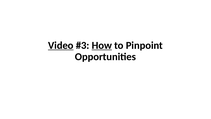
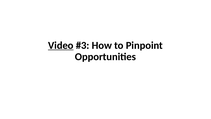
How underline: present -> none
